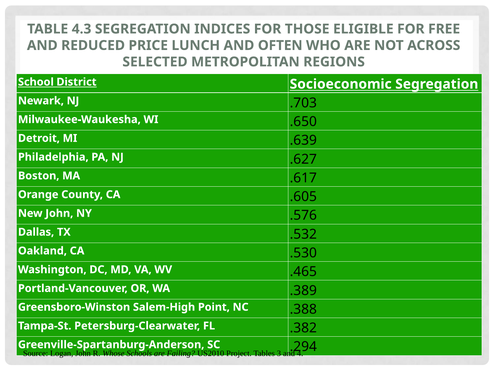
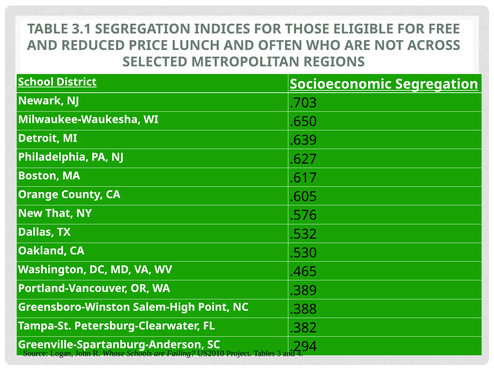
4.3: 4.3 -> 3.1
New John: John -> That
